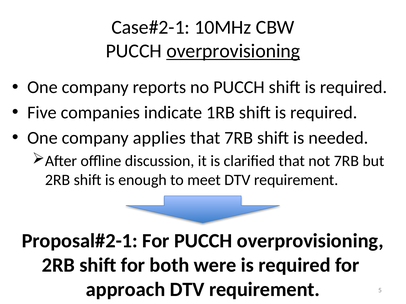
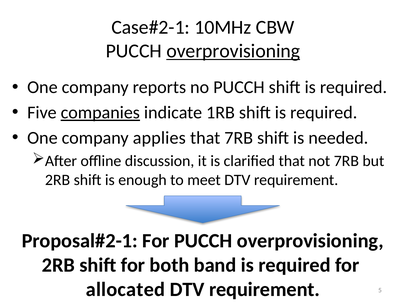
companies underline: none -> present
were: were -> band
approach: approach -> allocated
